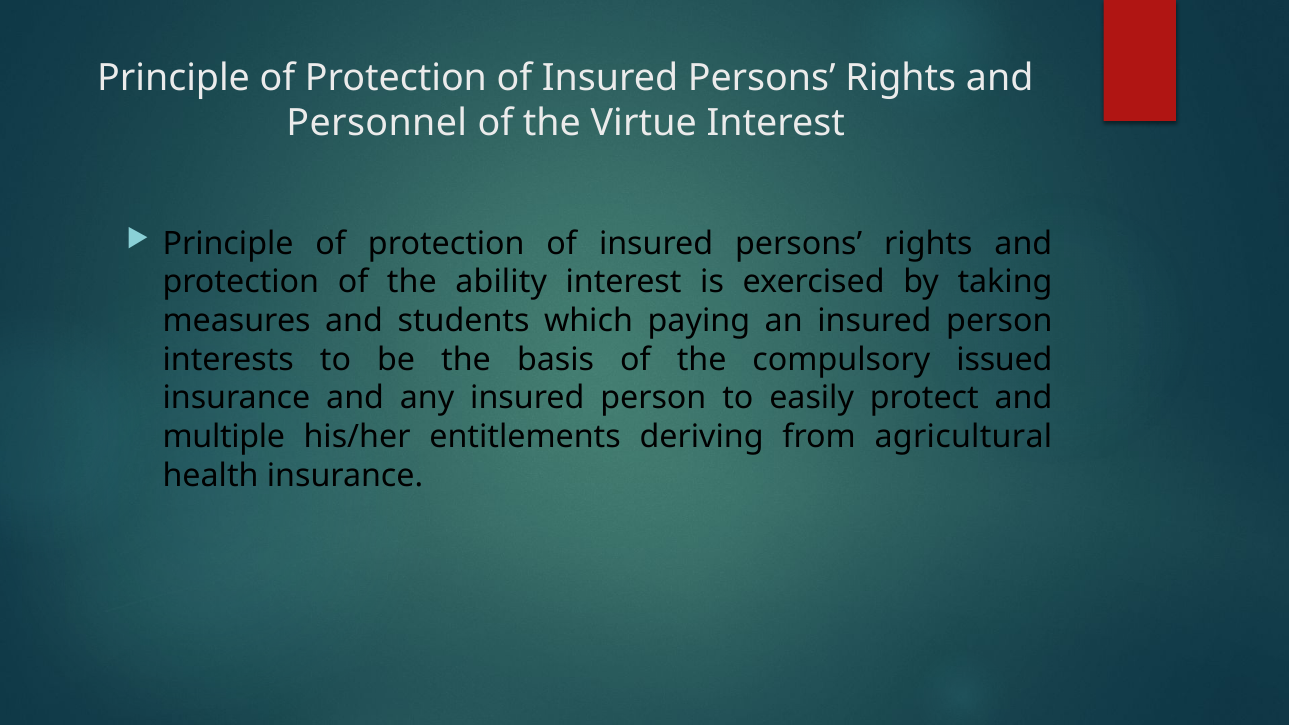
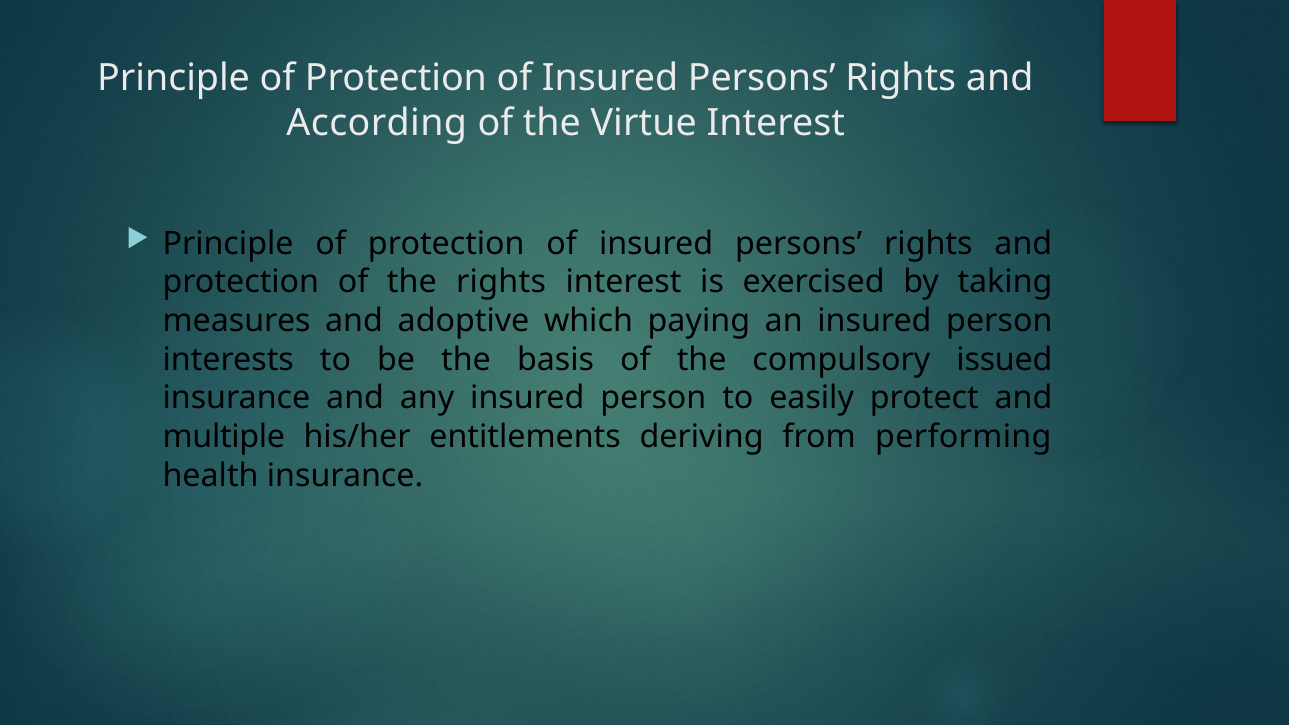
Personnel: Personnel -> According
the ability: ability -> rights
students: students -> adoptive
agricultural: agricultural -> performing
